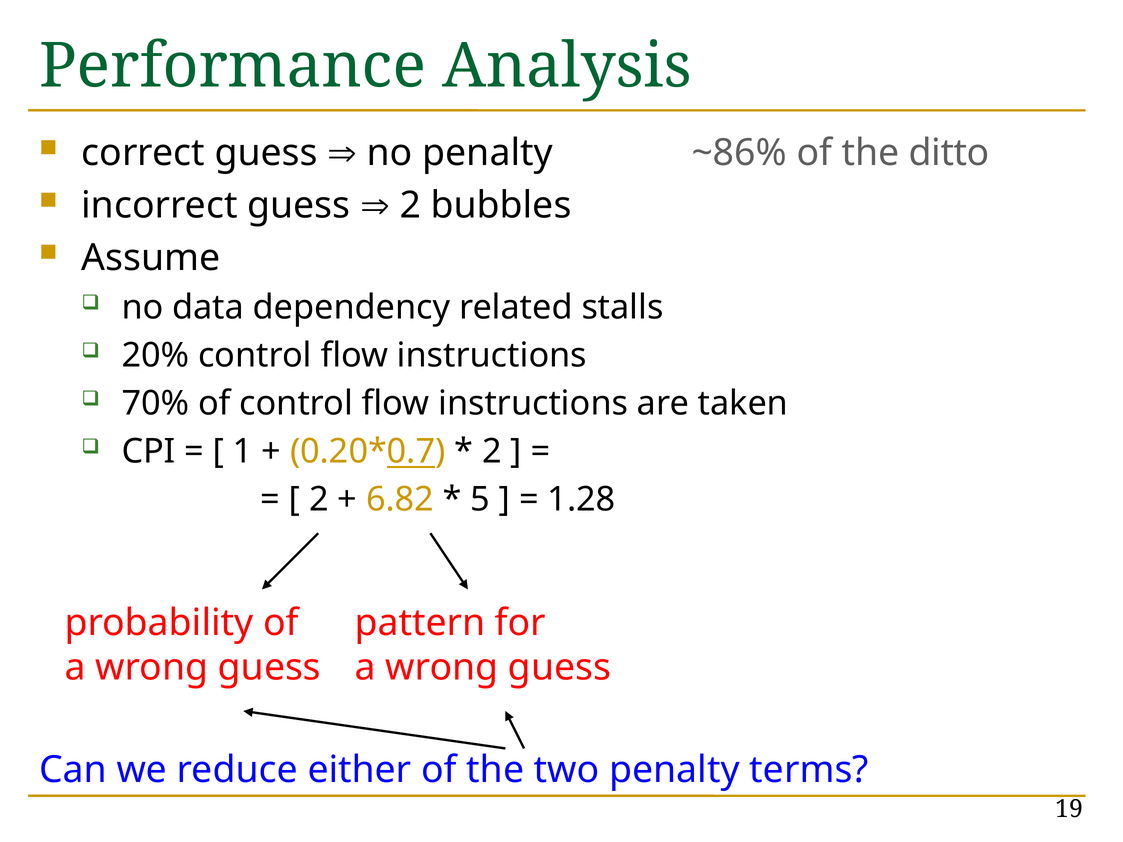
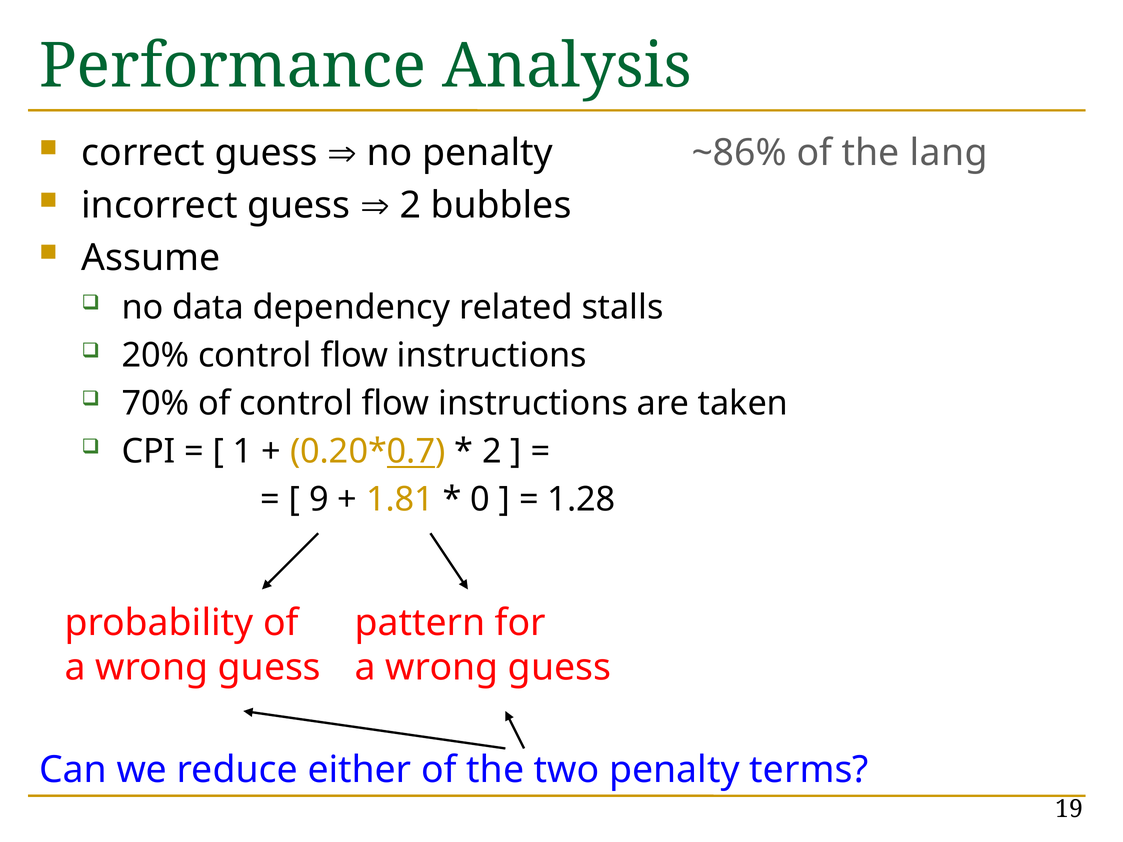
ditto: ditto -> lang
2 at (319, 500): 2 -> 9
6.82: 6.82 -> 1.81
5: 5 -> 0
